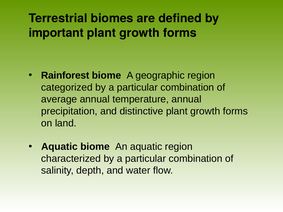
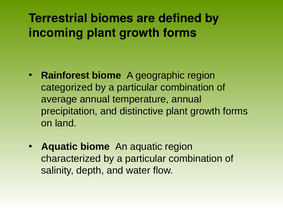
important: important -> incoming
